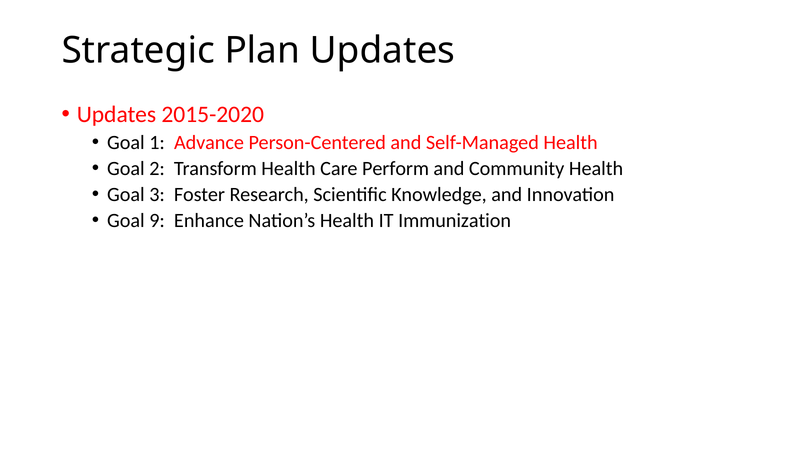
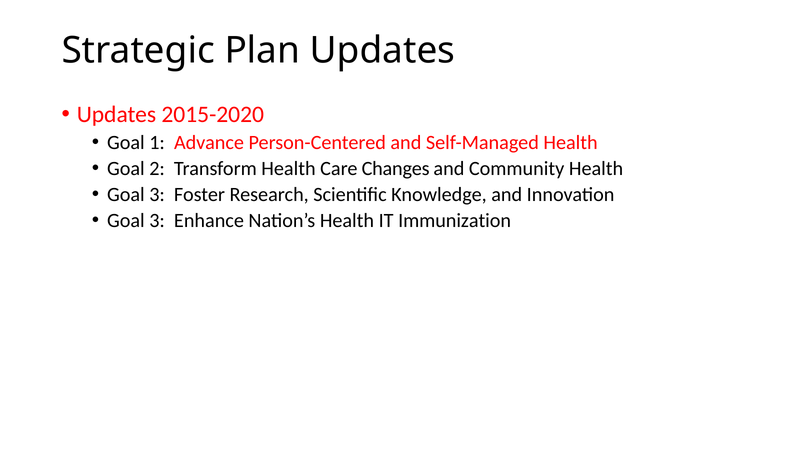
Perform: Perform -> Changes
9 at (157, 220): 9 -> 3
